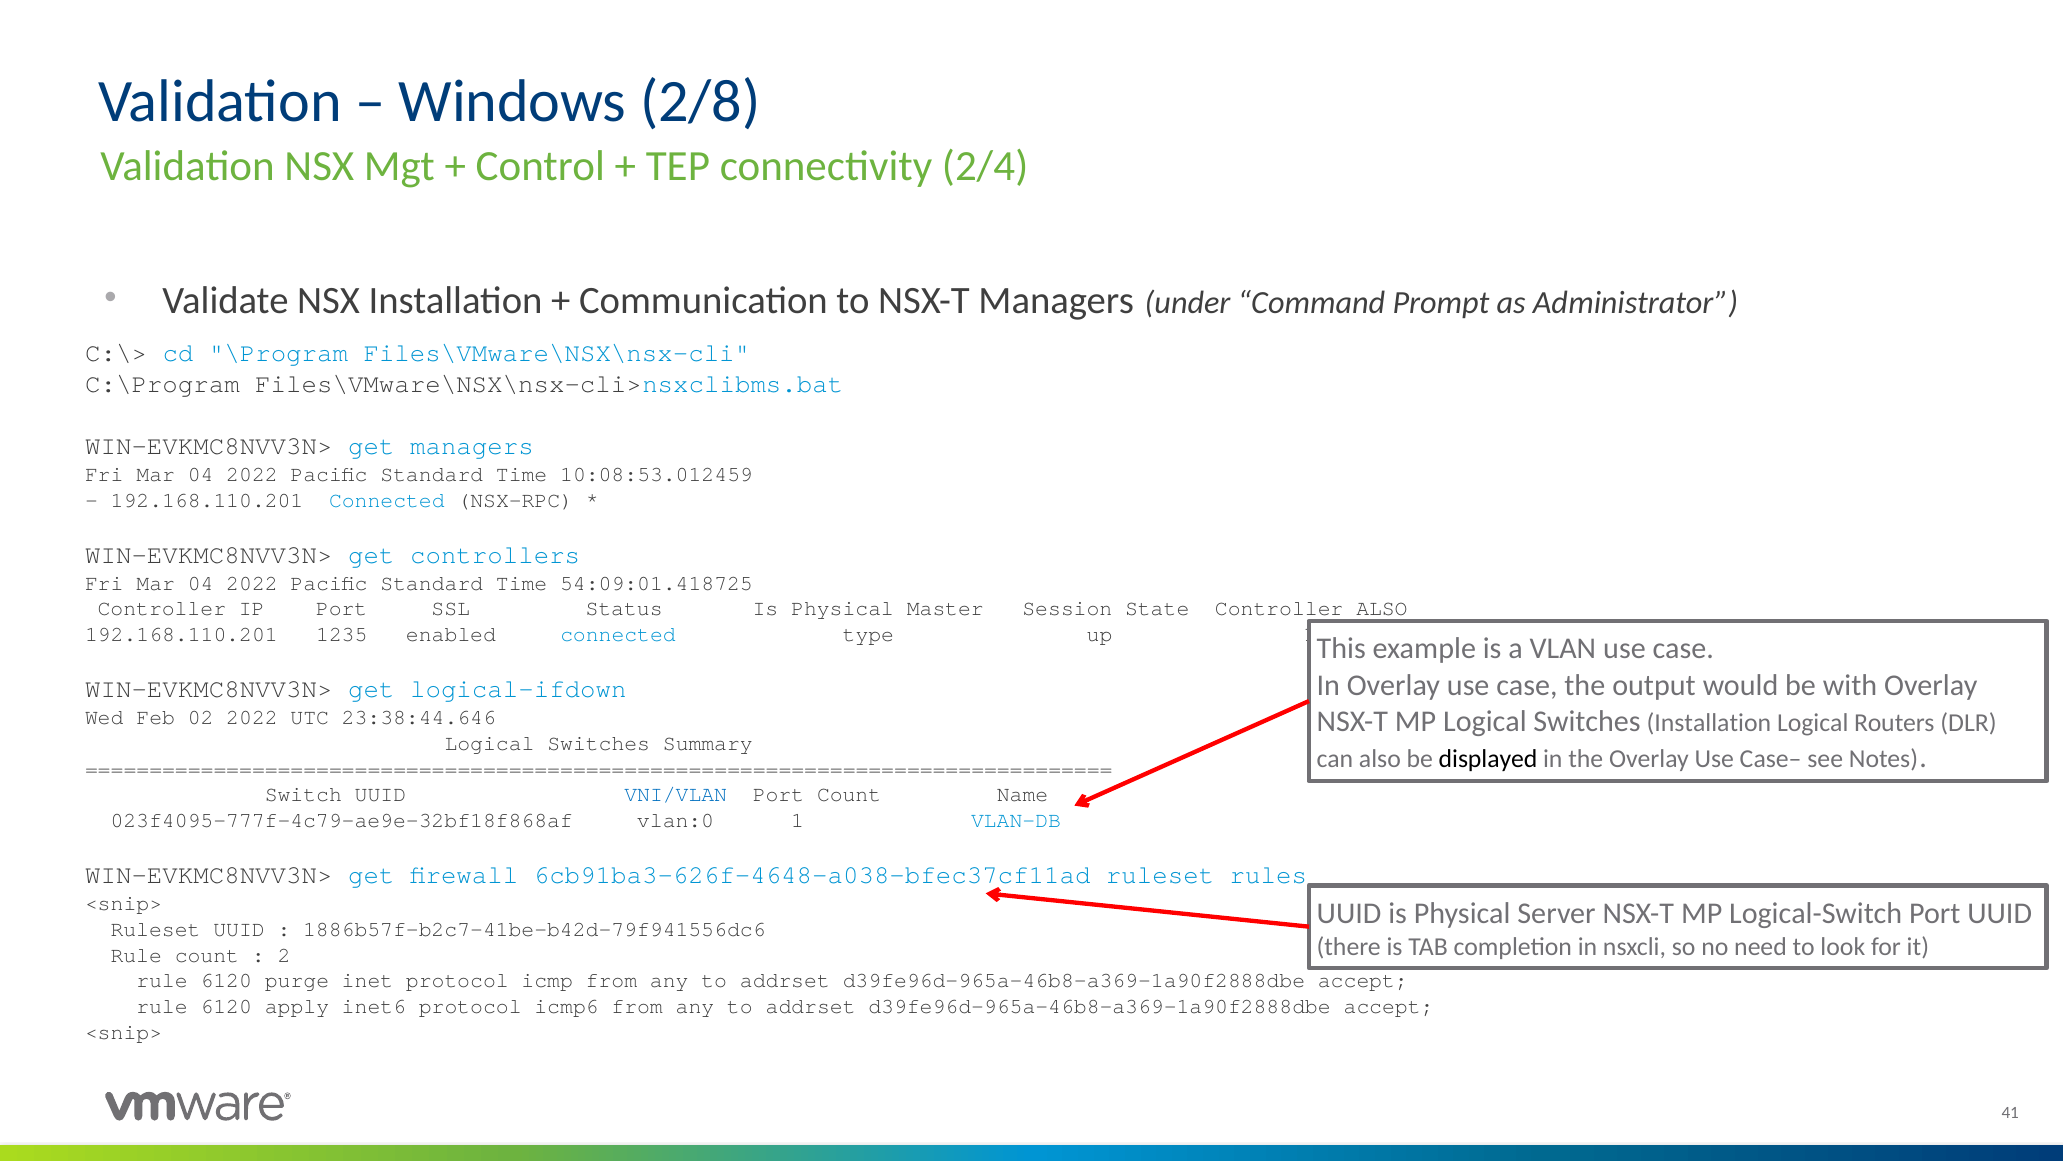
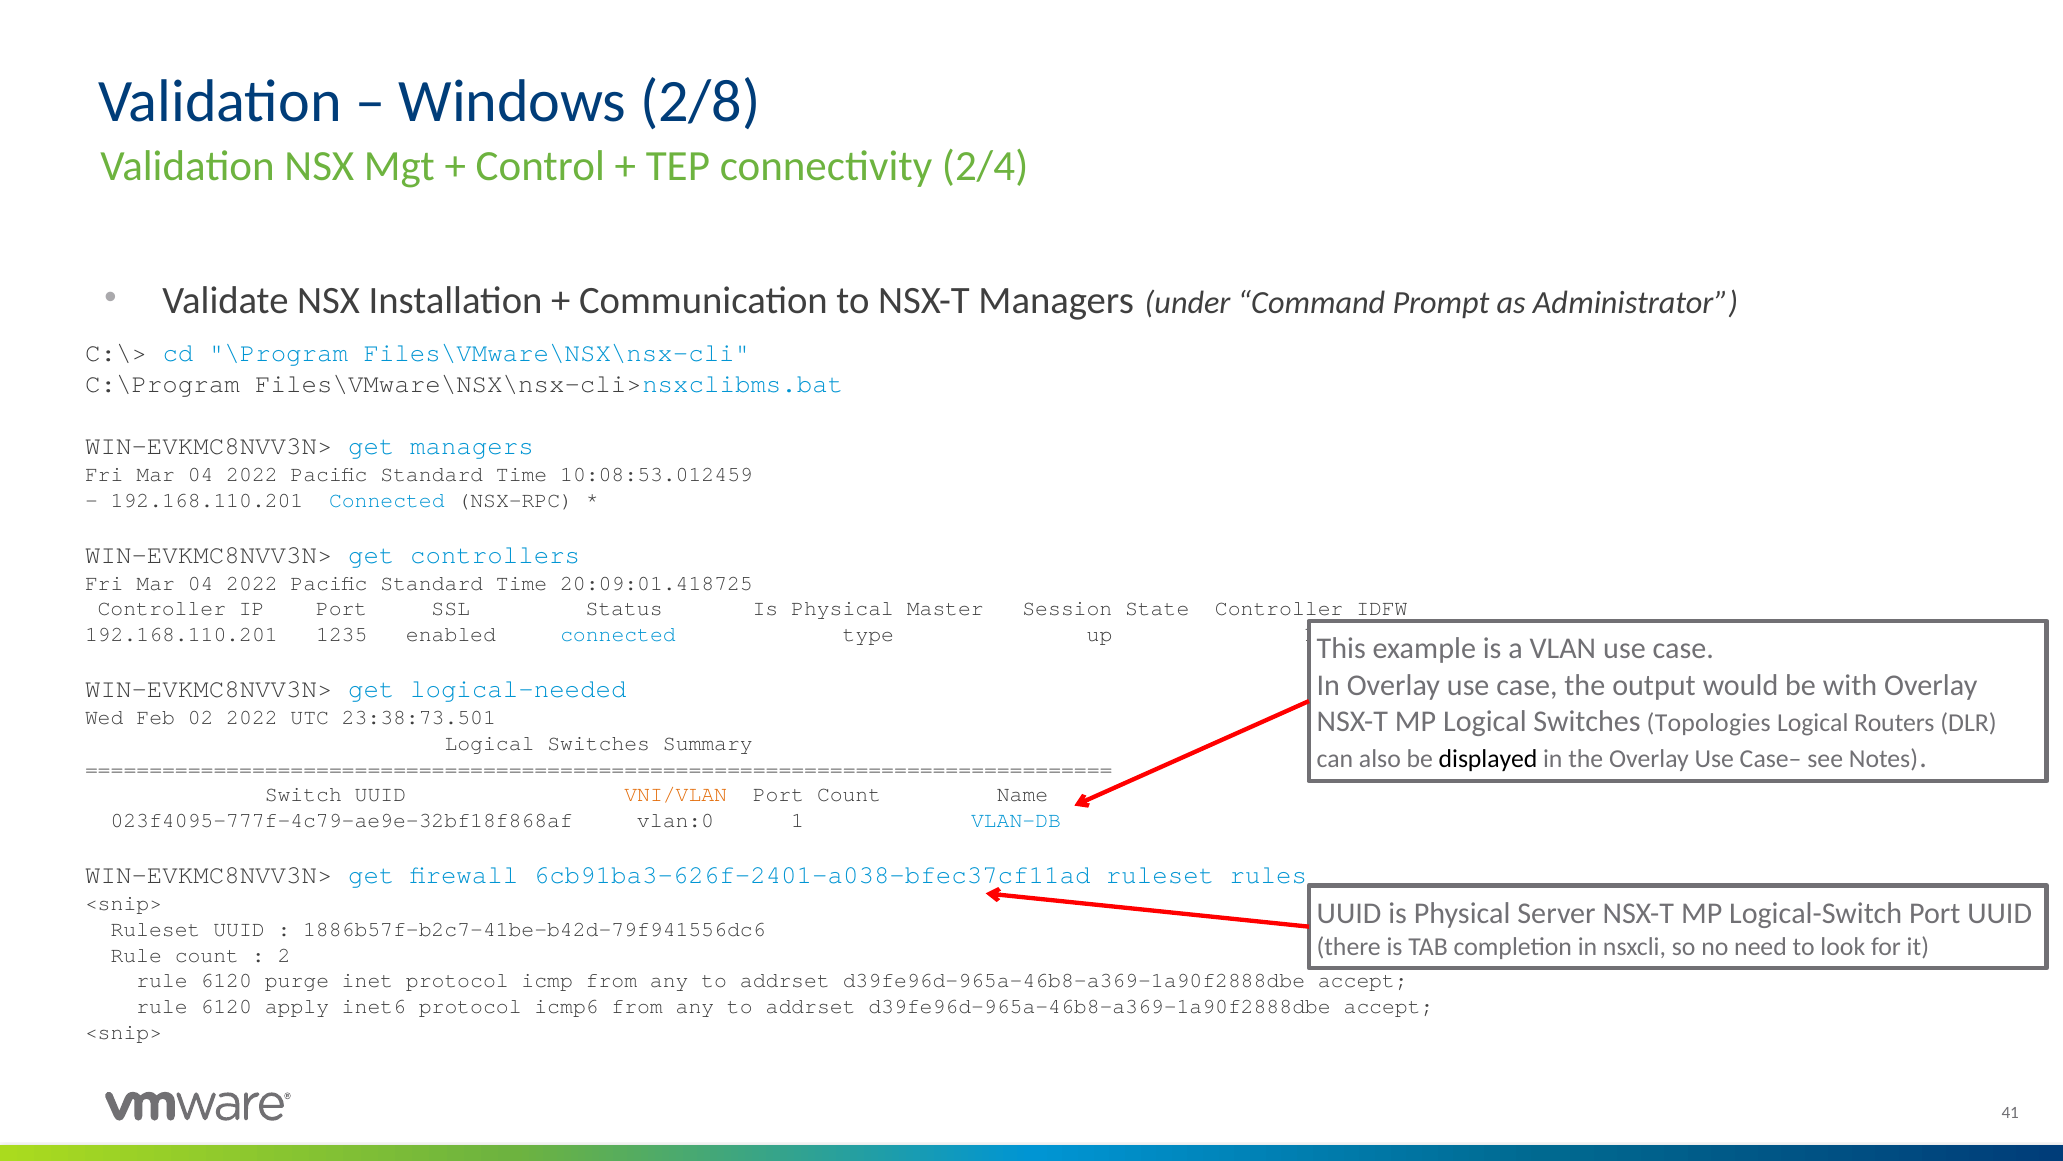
54:09:01.418725: 54:09:01.418725 -> 20:09:01.418725
Controller ALSO: ALSO -> IDFW
logical-ifdown: logical-ifdown -> logical-needed
23:38:44.646: 23:38:44.646 -> 23:38:73.501
Switches Installation: Installation -> Topologies
VNI/VLAN colour: blue -> orange
6cb91ba3-626f-4648-a038-bfec37cf11ad: 6cb91ba3-626f-4648-a038-bfec37cf11ad -> 6cb91ba3-626f-2401-a038-bfec37cf11ad
